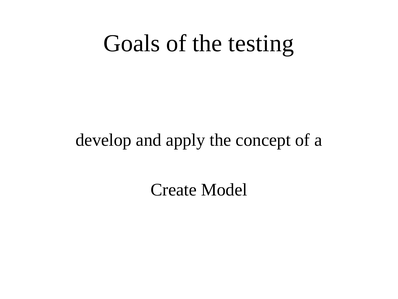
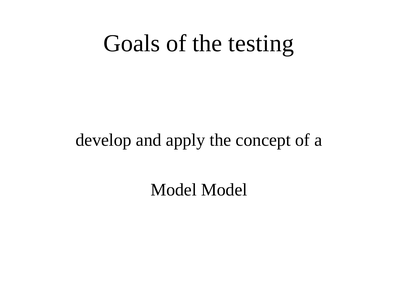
Create at (174, 189): Create -> Model
